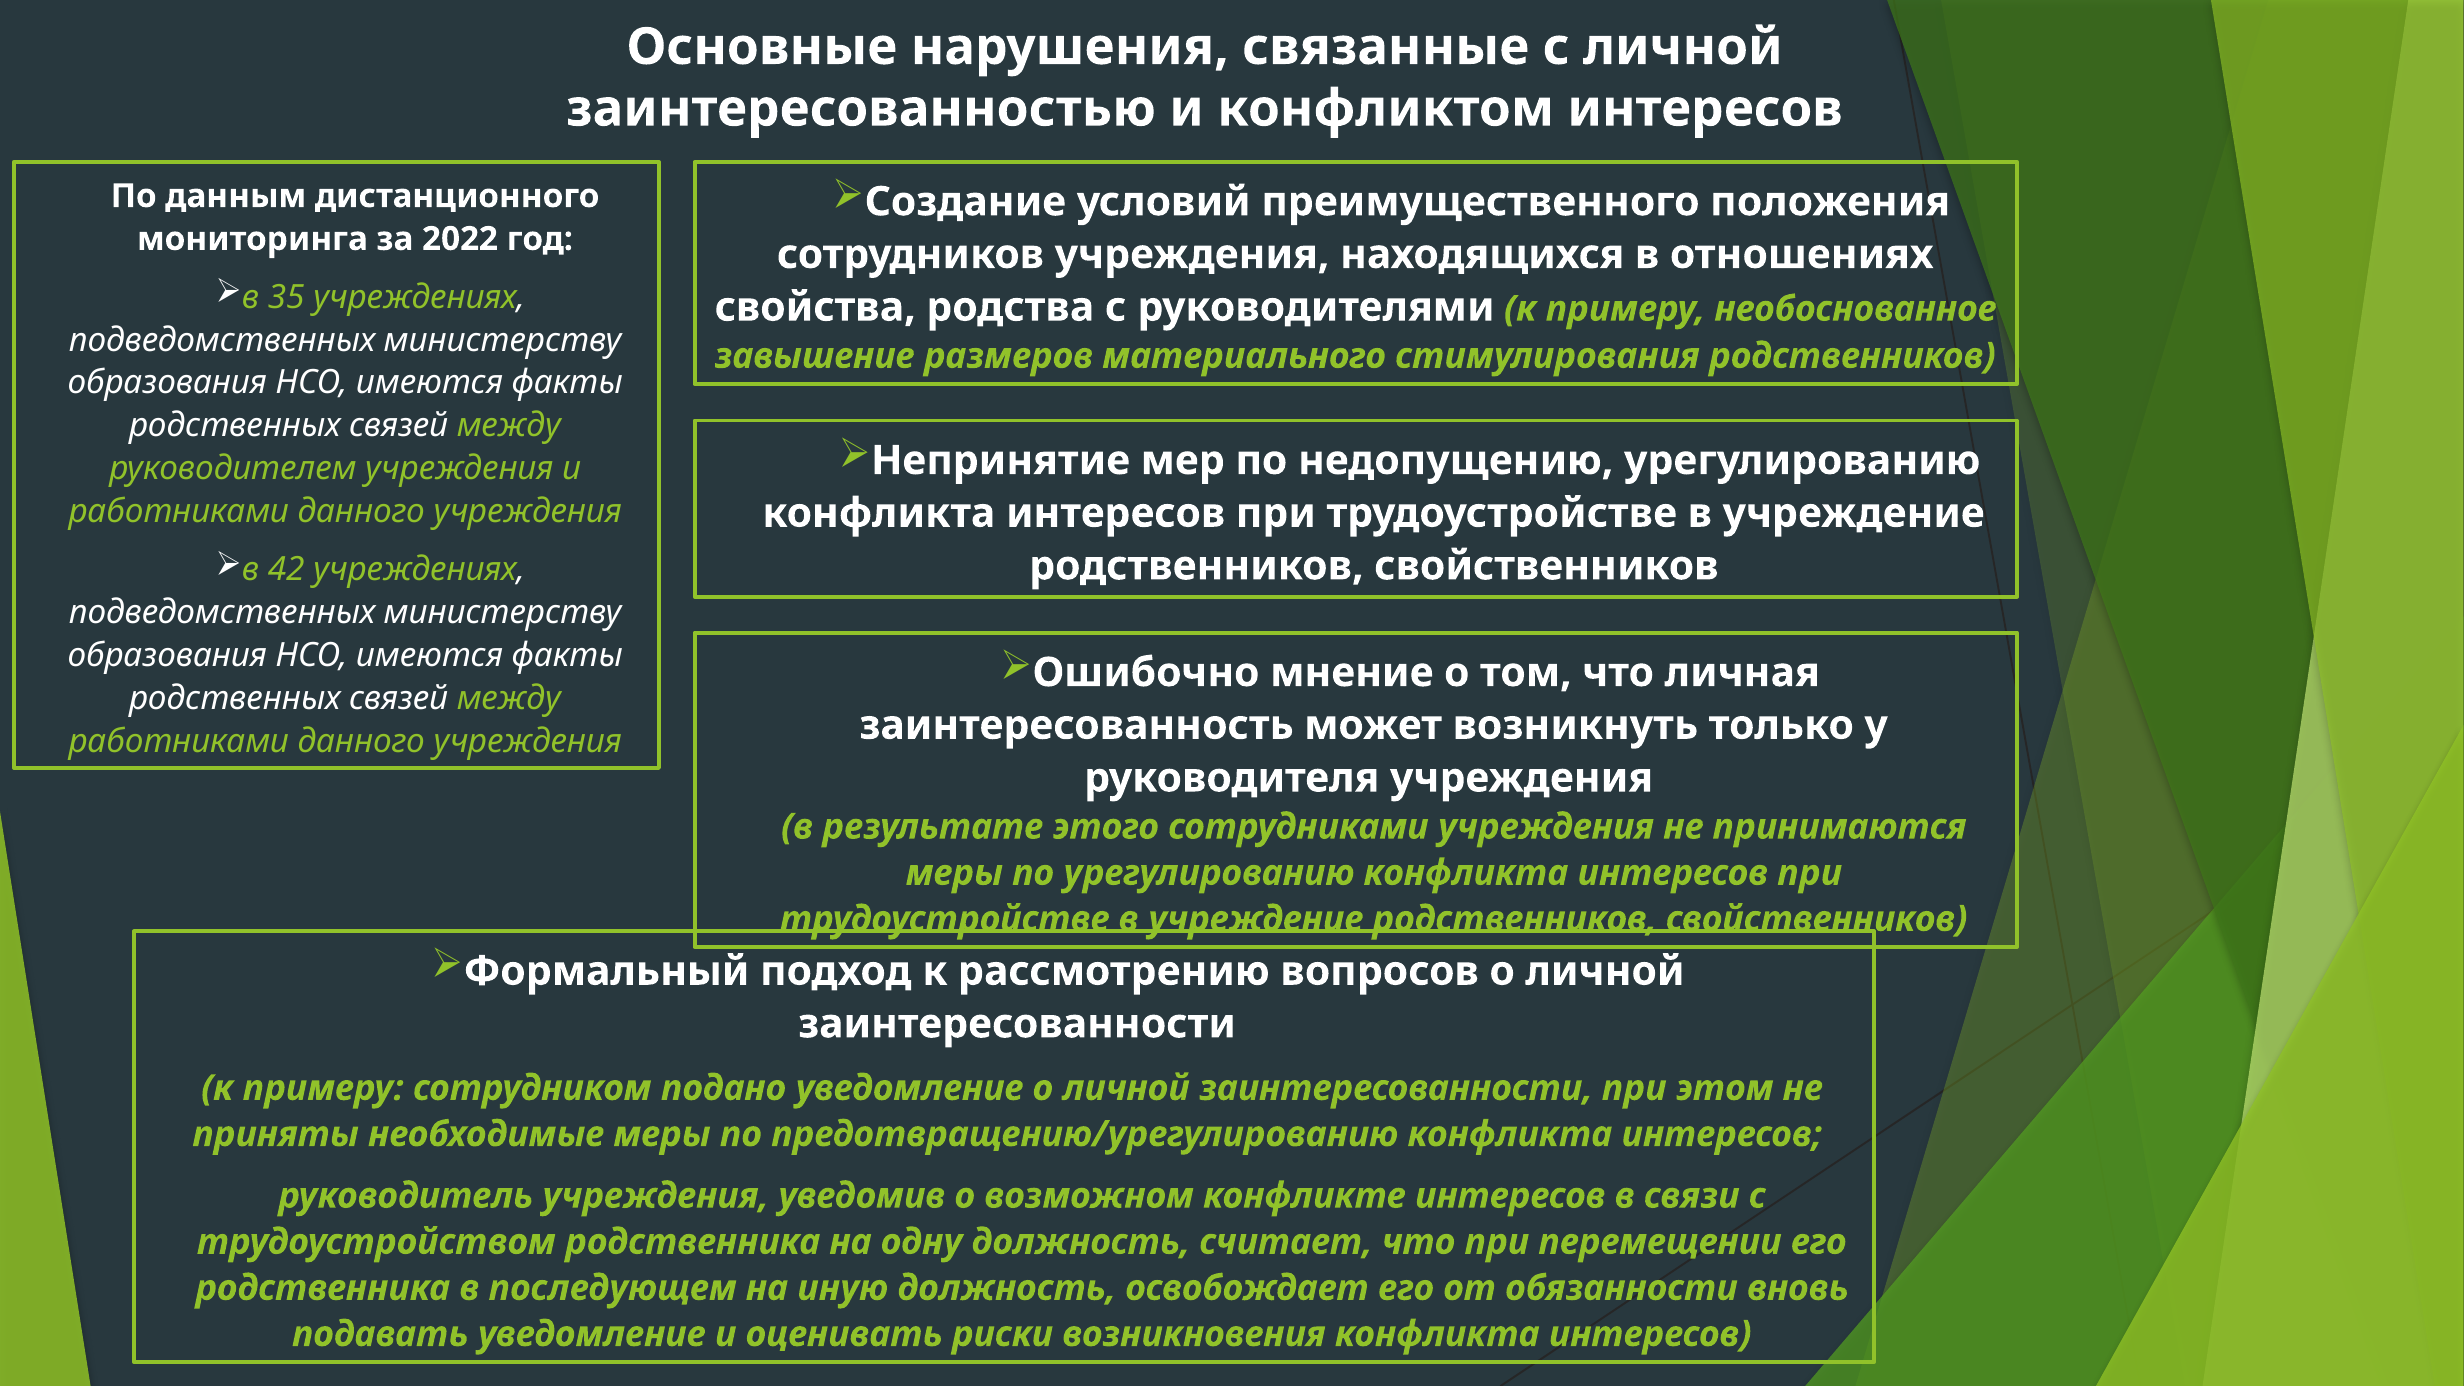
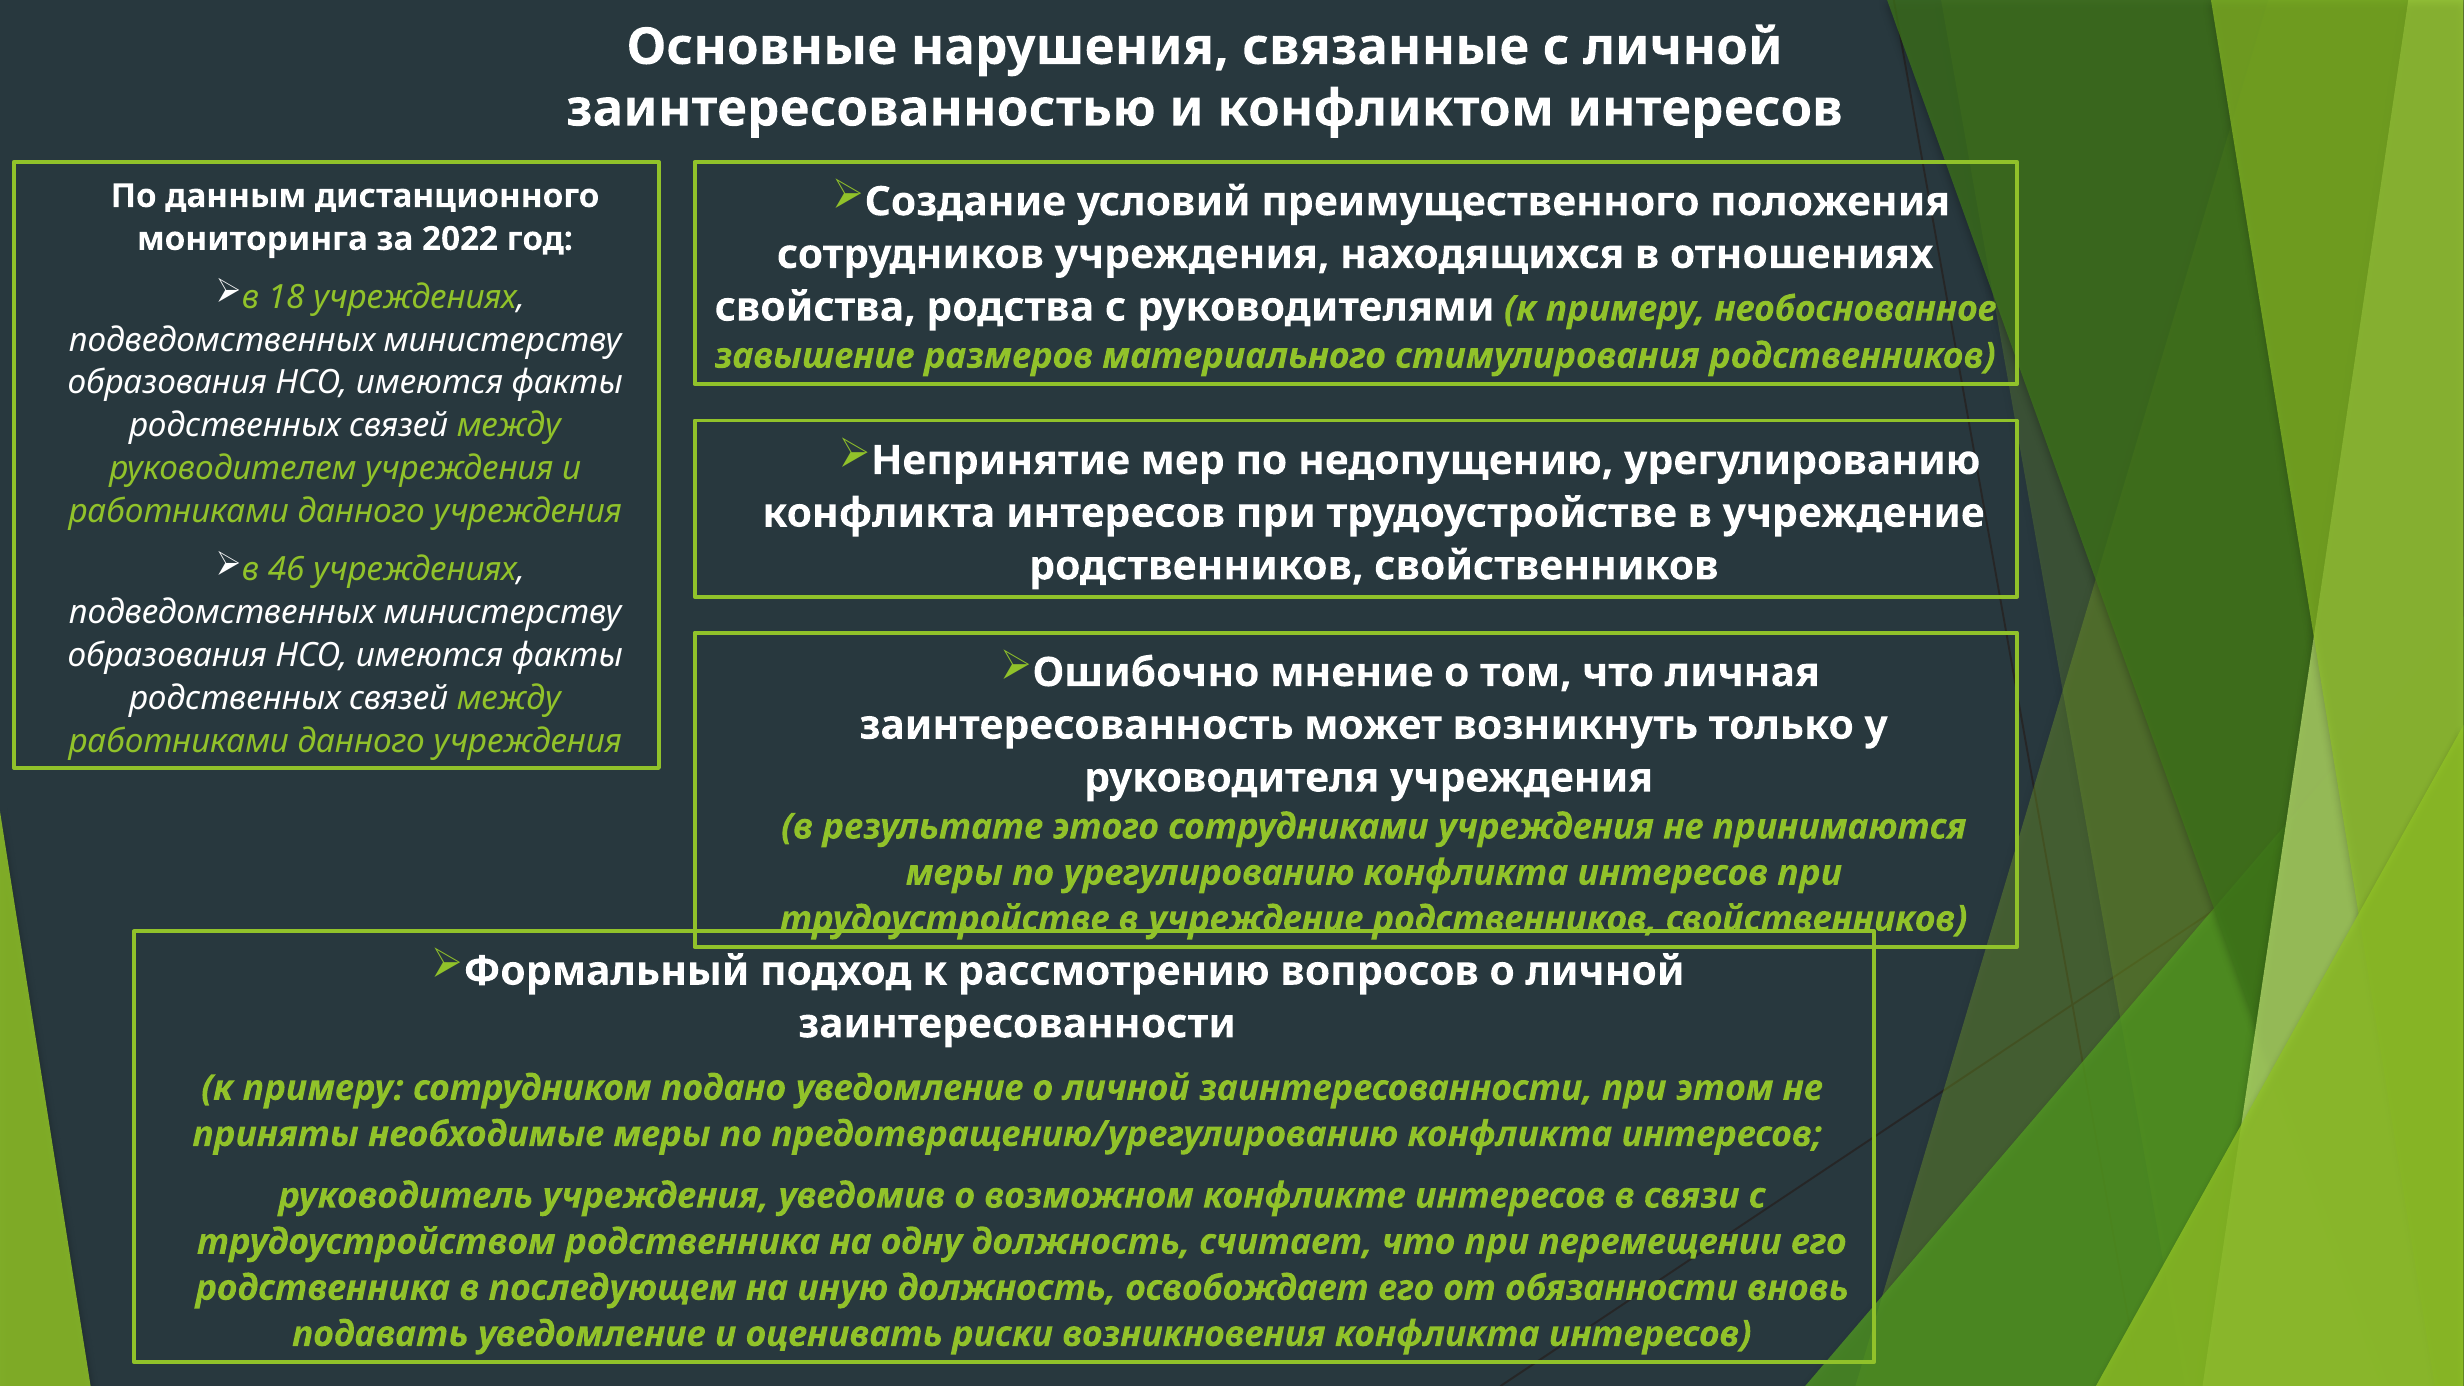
35: 35 -> 18
42: 42 -> 46
